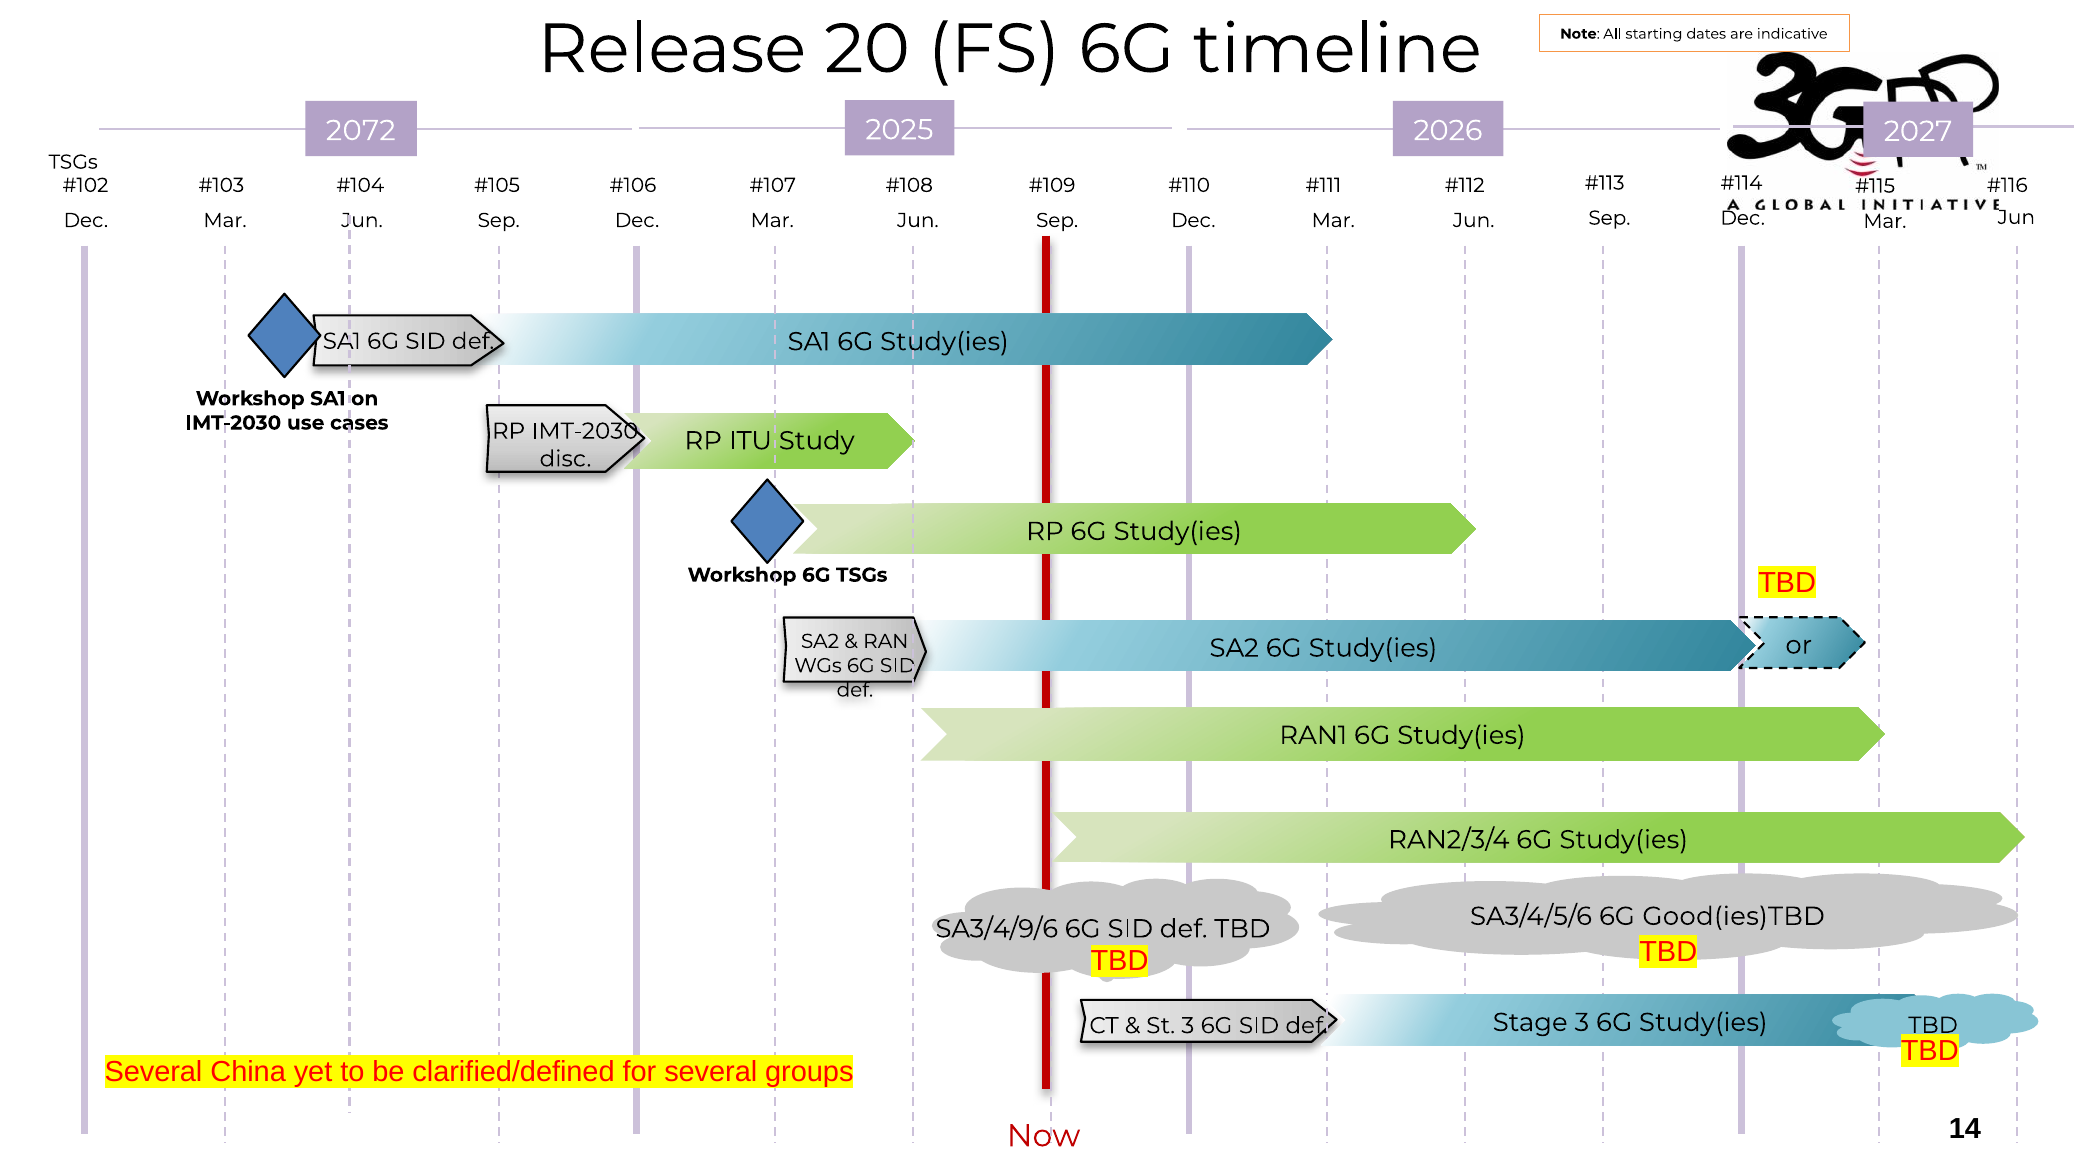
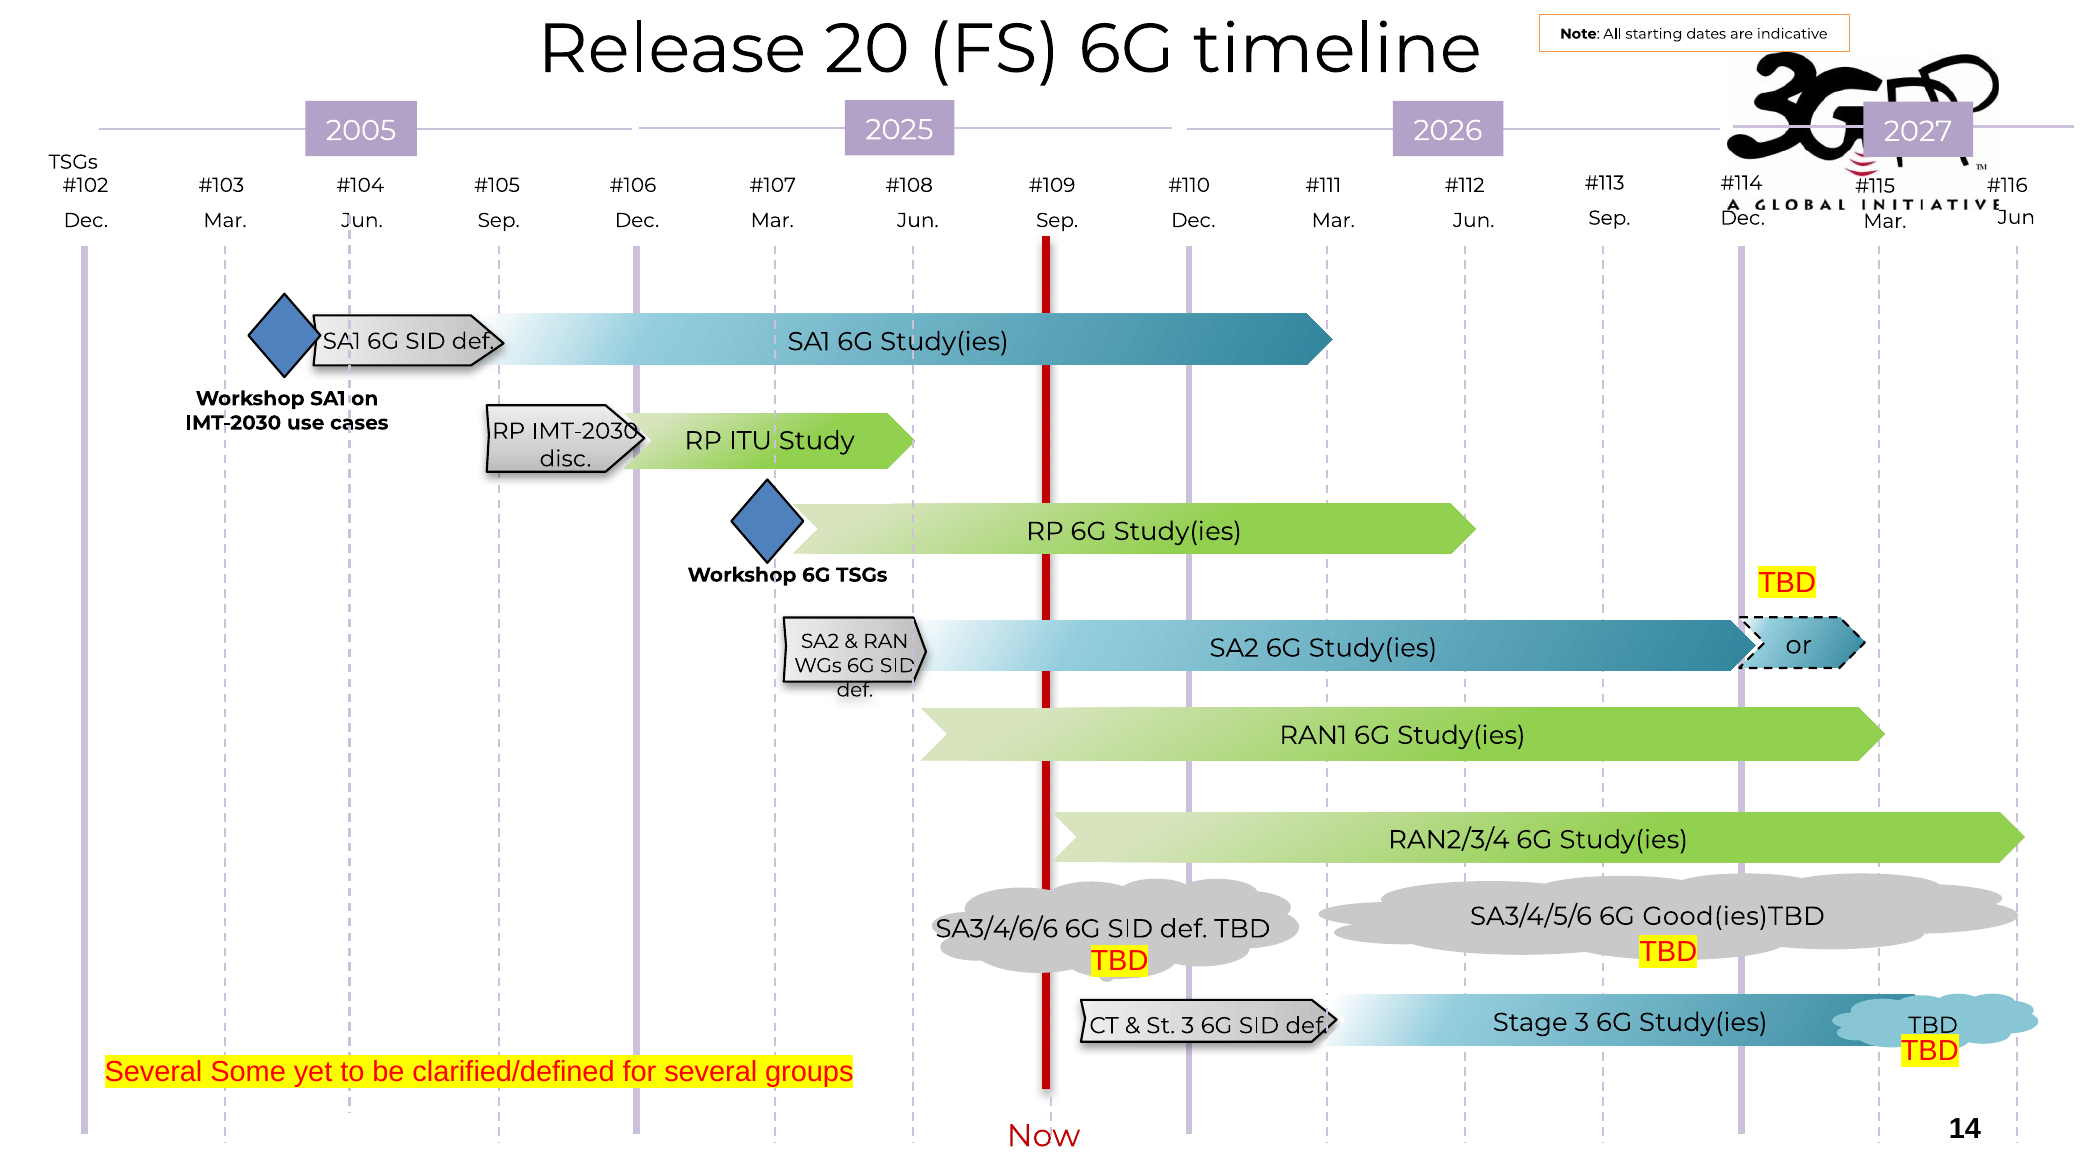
2072: 2072 -> 2005
SA3/4/9/6: SA3/4/9/6 -> SA3/4/6/6
China: China -> Some
